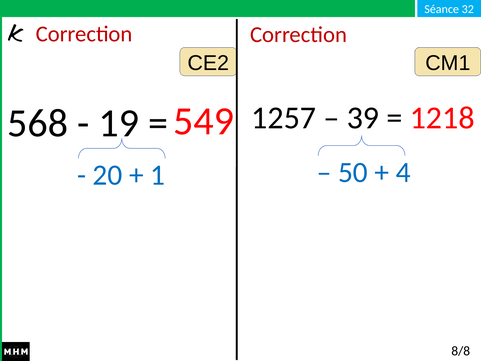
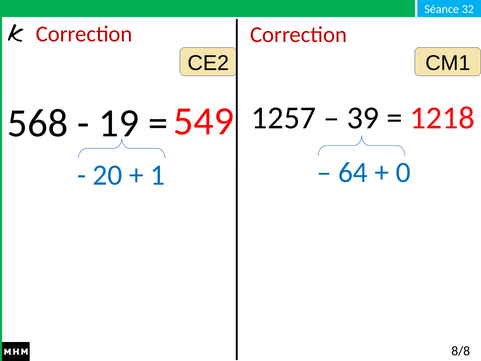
50: 50 -> 64
4: 4 -> 0
